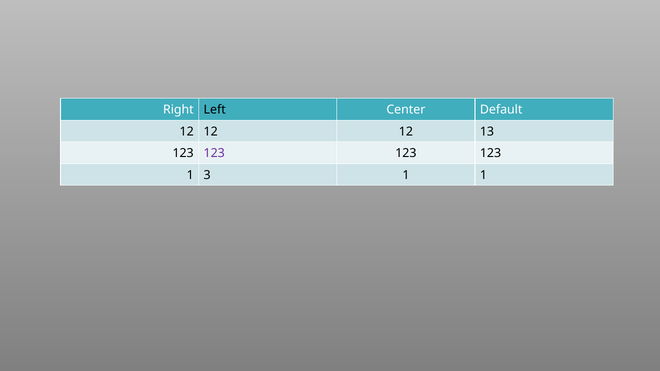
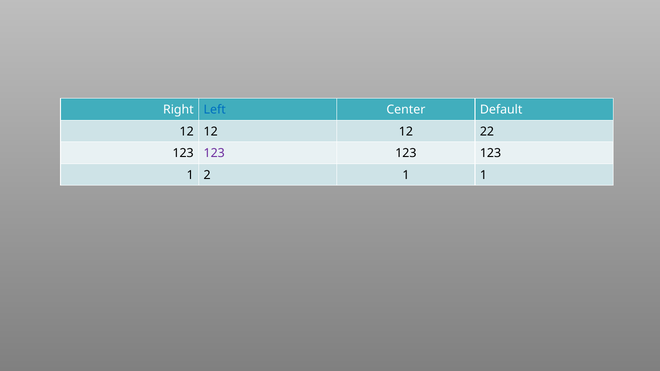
Left colour: black -> blue
13: 13 -> 22
3: 3 -> 2
